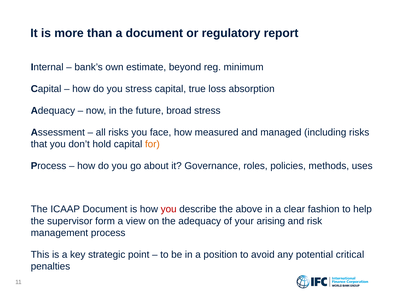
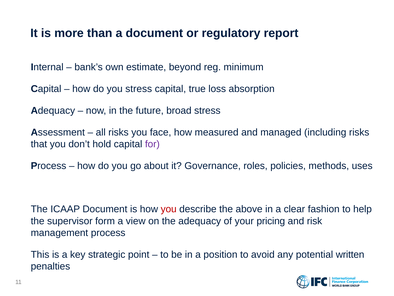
for colour: orange -> purple
arising: arising -> pricing
critical: critical -> written
